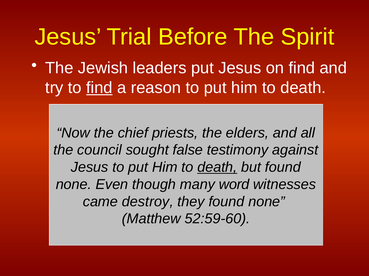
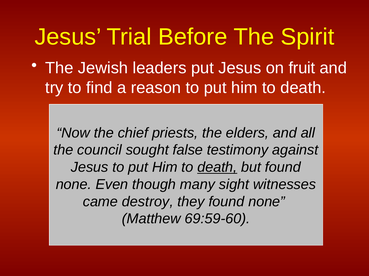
on find: find -> fruit
find at (99, 88) underline: present -> none
word: word -> sight
52:59-60: 52:59-60 -> 69:59-60
